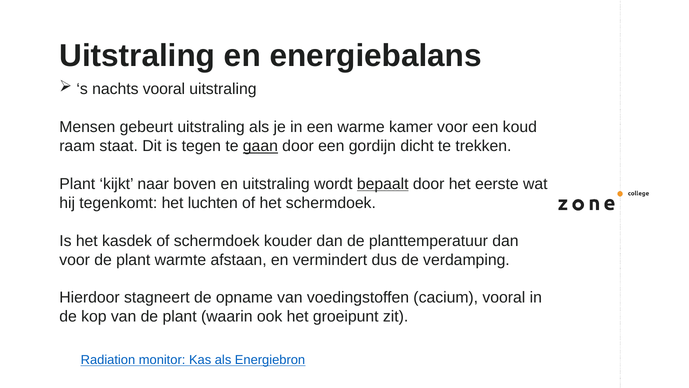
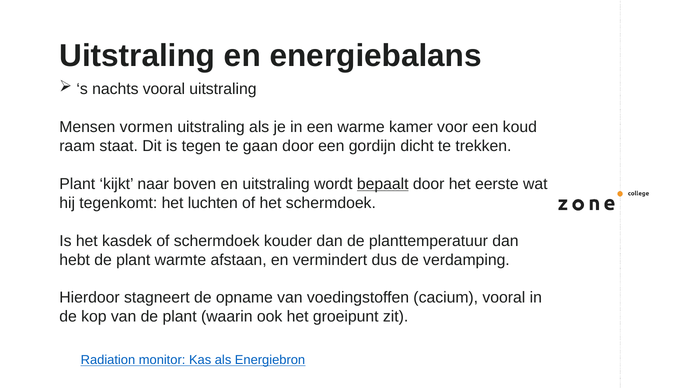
gebeurt: gebeurt -> vormen
gaan underline: present -> none
voor at (75, 260): voor -> hebt
